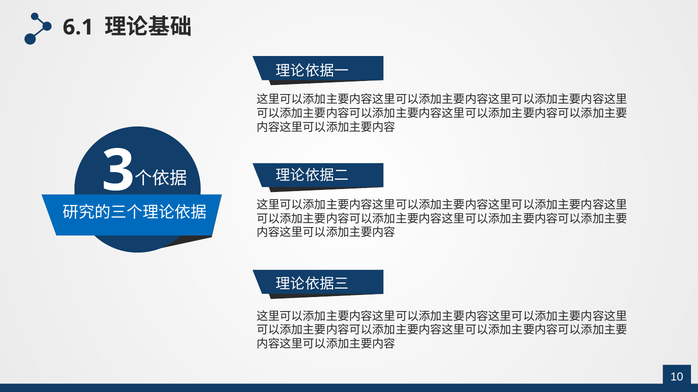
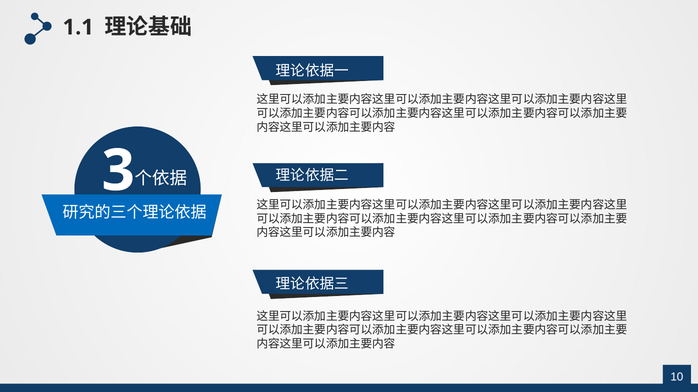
6.1: 6.1 -> 1.1
